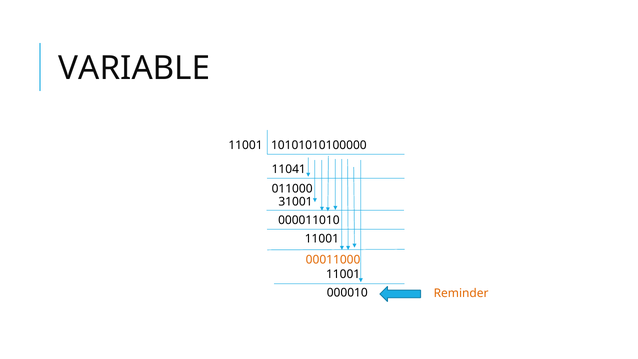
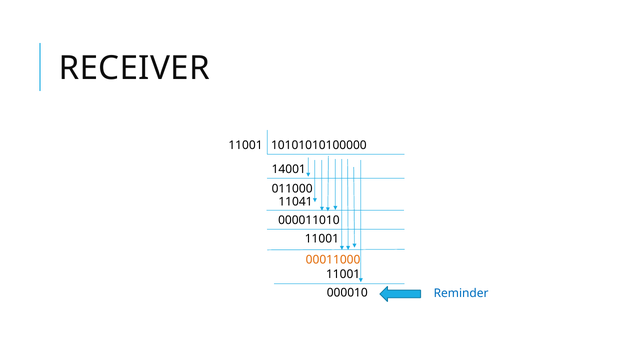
VARIABLE: VARIABLE -> RECEIVER
11041: 11041 -> 14001
31001: 31001 -> 11041
Reminder colour: orange -> blue
